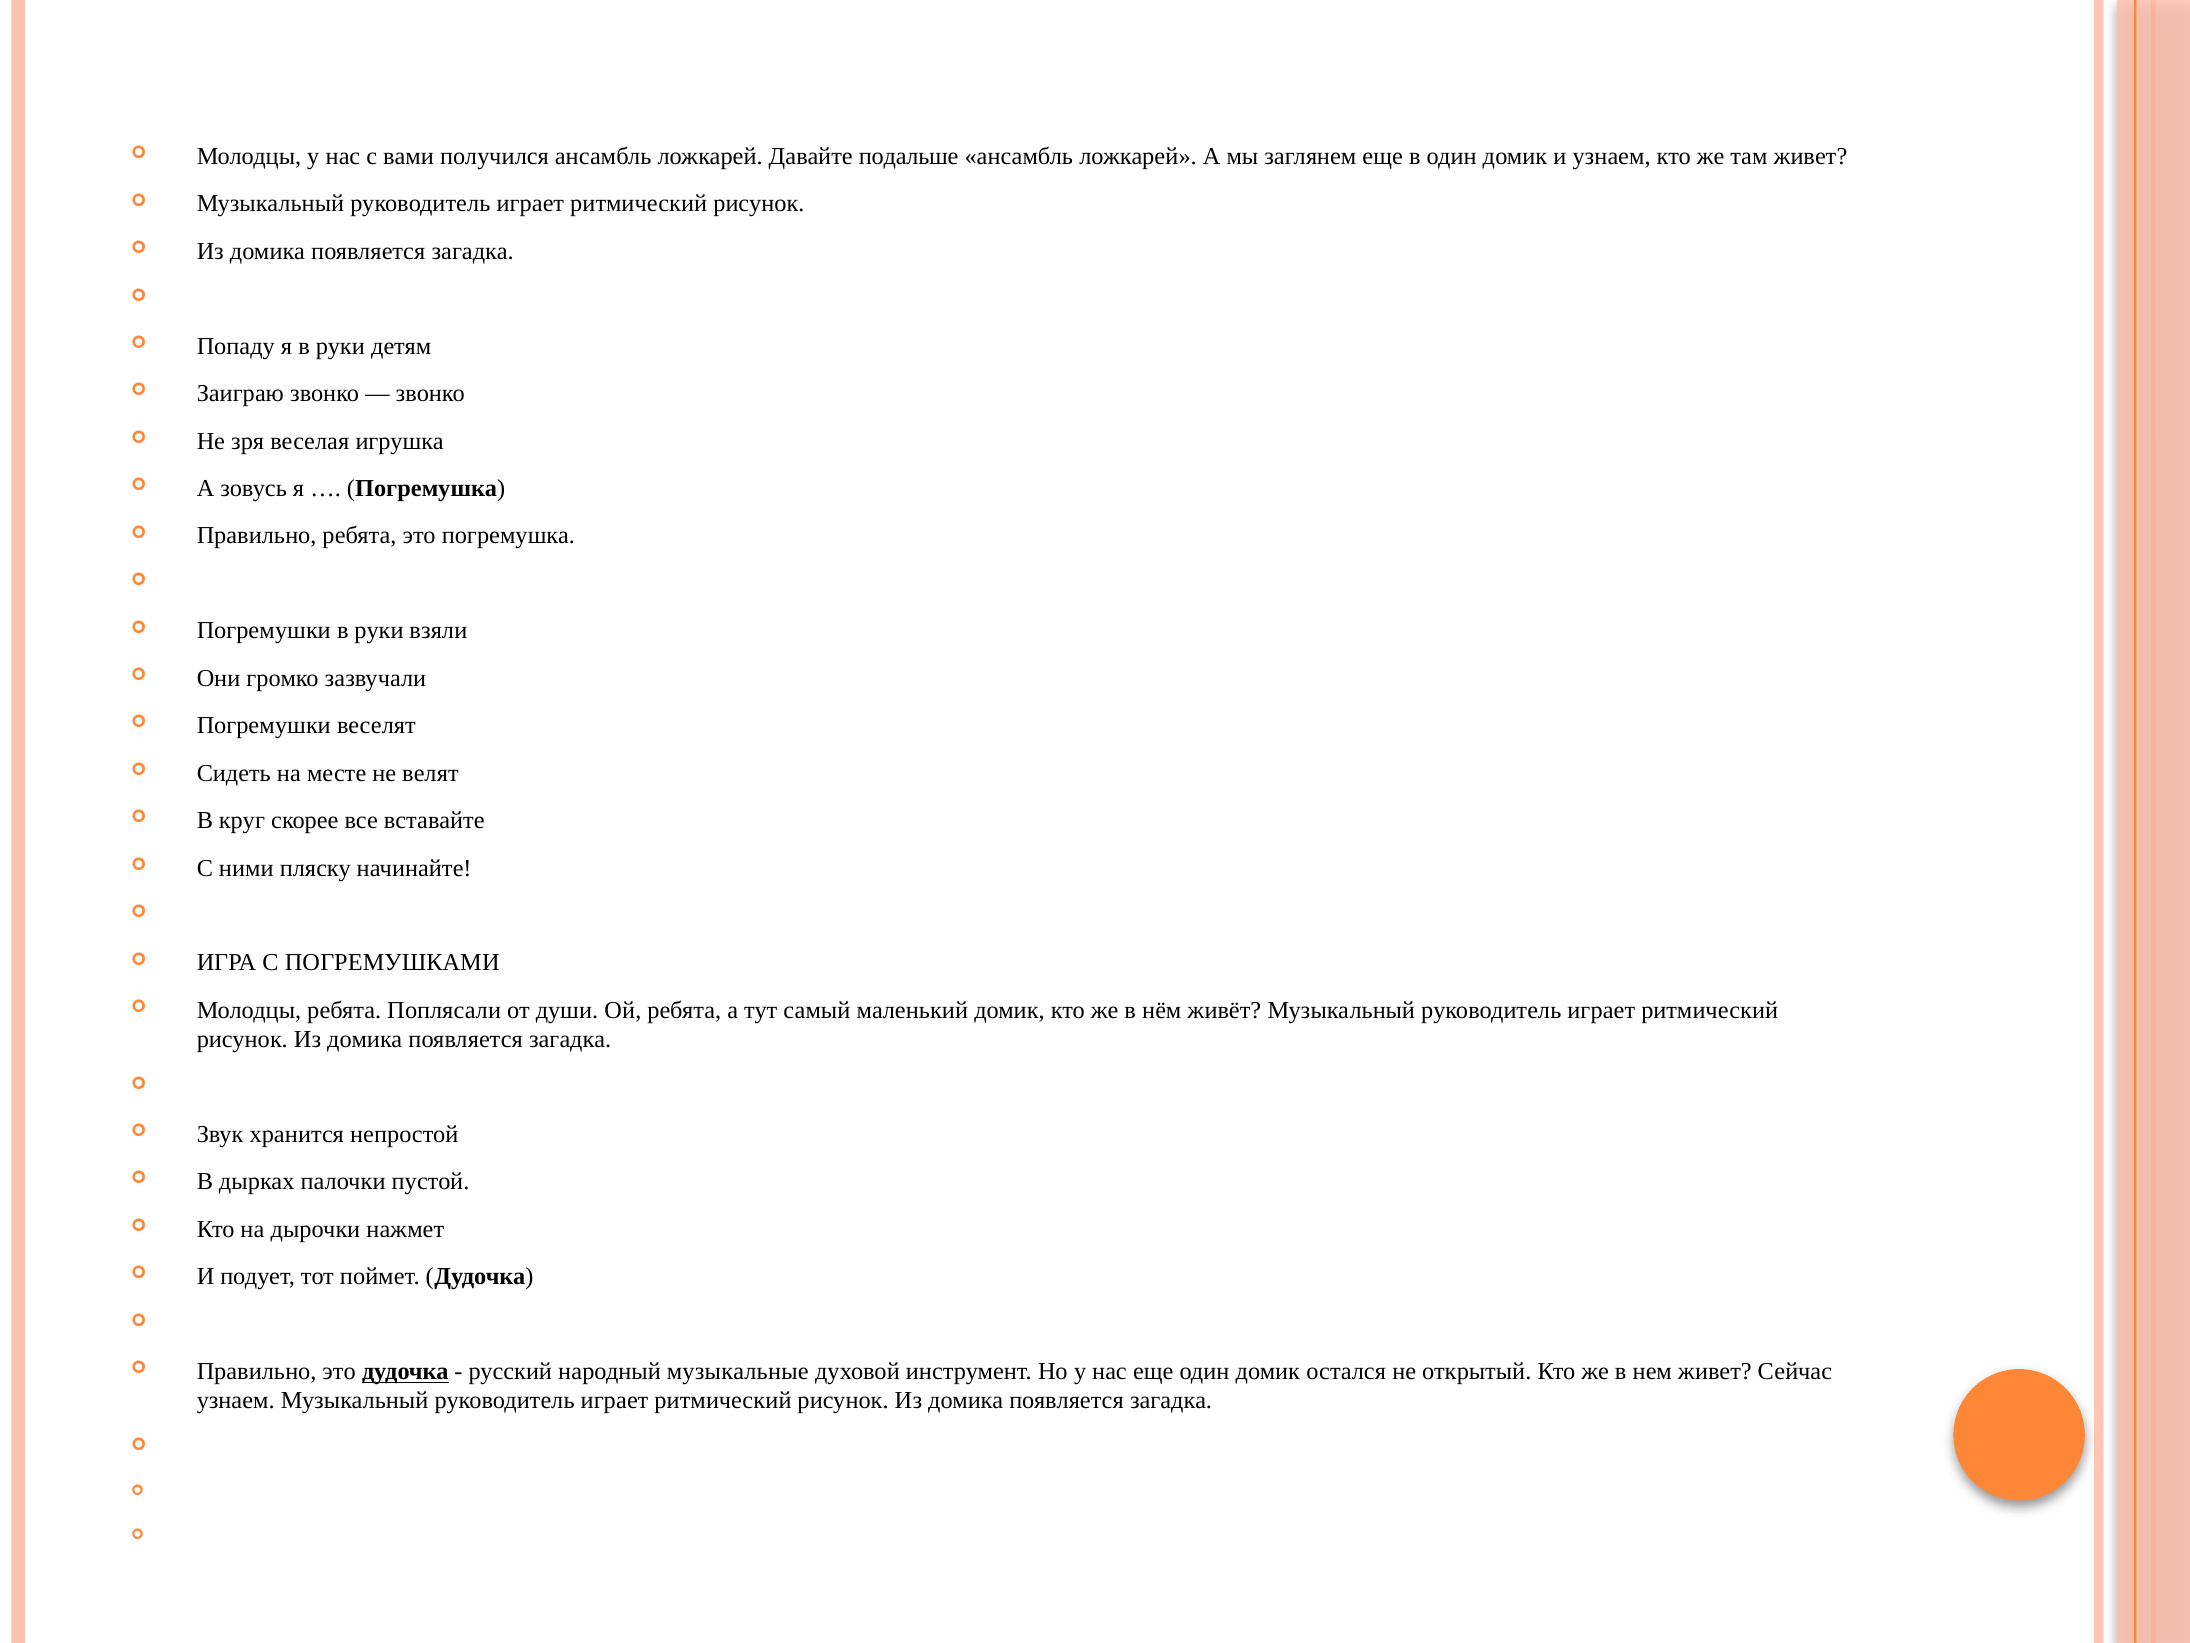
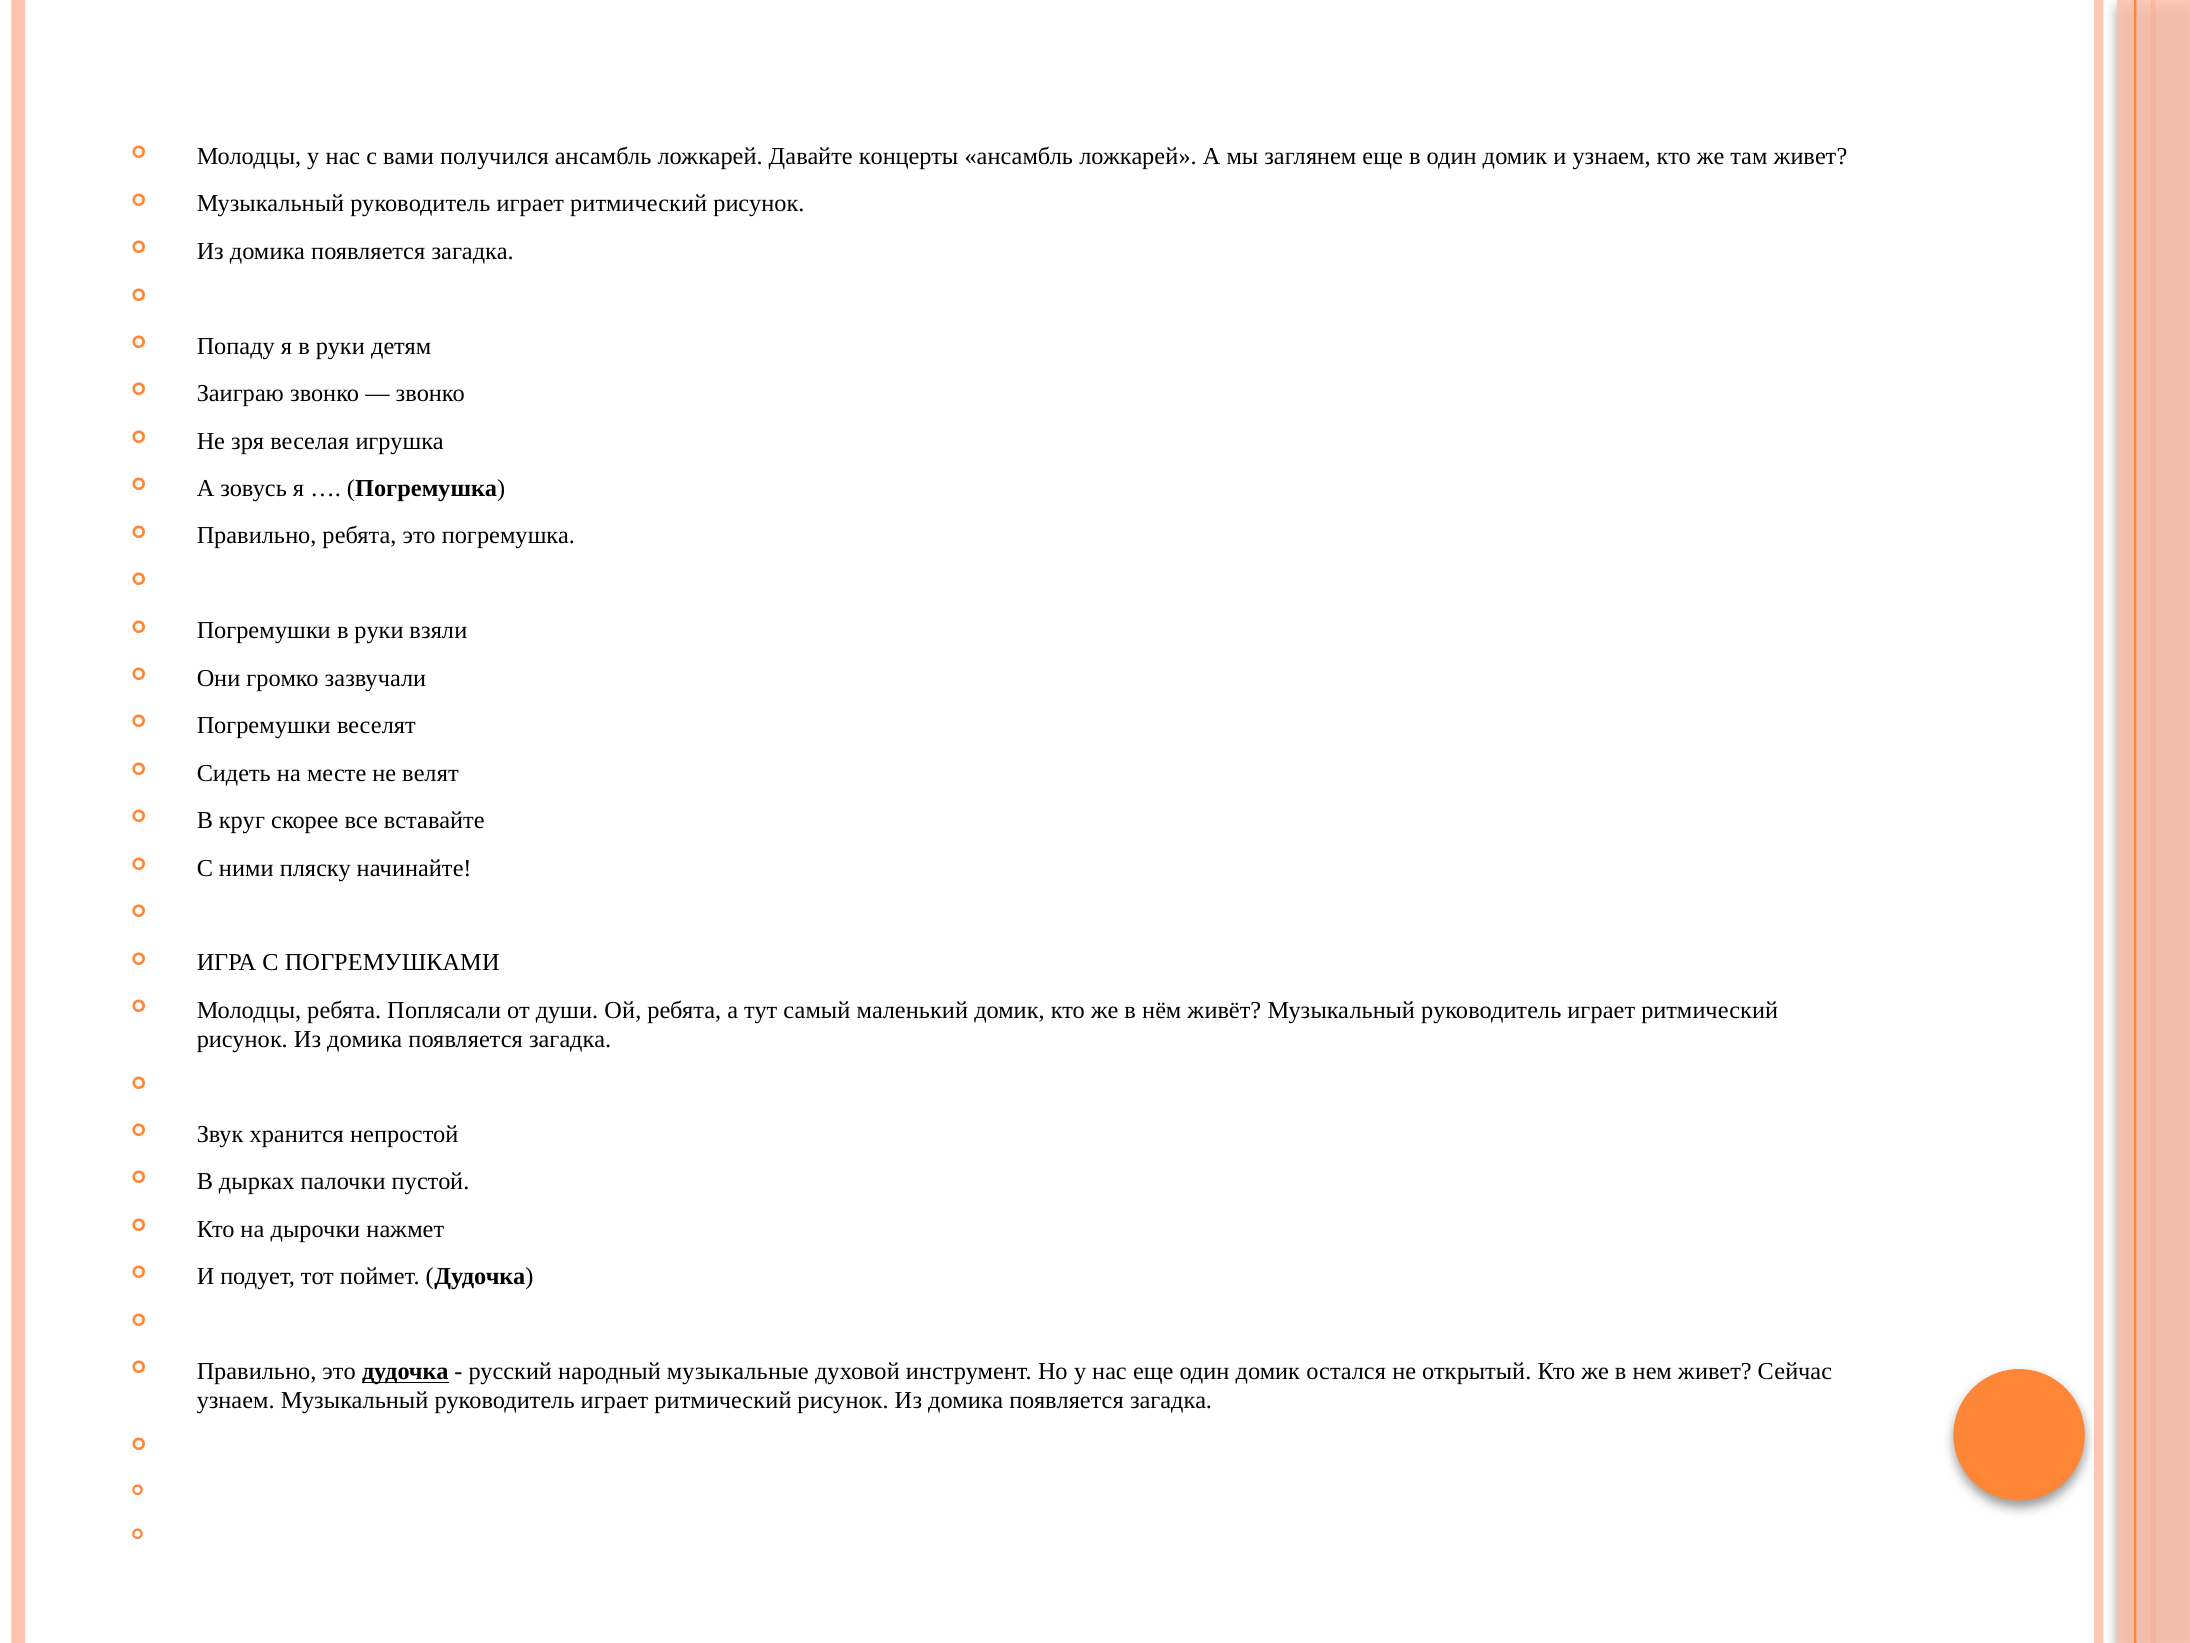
подальше: подальше -> концерты
